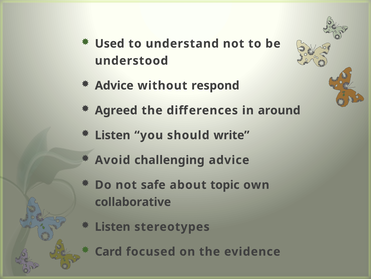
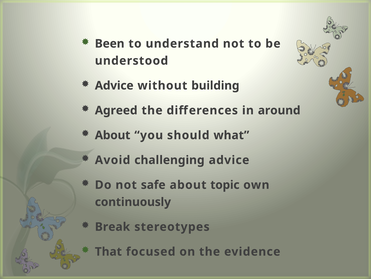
Used: Used -> Been
respond: respond -> building
Listen at (113, 135): Listen -> About
write: write -> what
collaborative: collaborative -> continuously
Listen at (113, 226): Listen -> Break
Card: Card -> That
